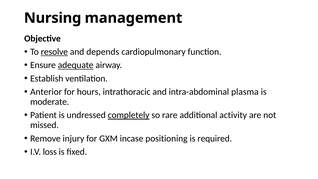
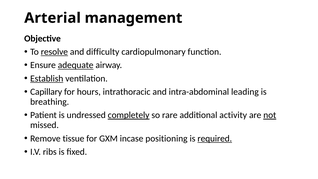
Nursing: Nursing -> Arterial
depends: depends -> difficulty
Establish underline: none -> present
Anterior: Anterior -> Capillary
plasma: plasma -> leading
moderate: moderate -> breathing
not underline: none -> present
injury: injury -> tissue
required underline: none -> present
loss: loss -> ribs
